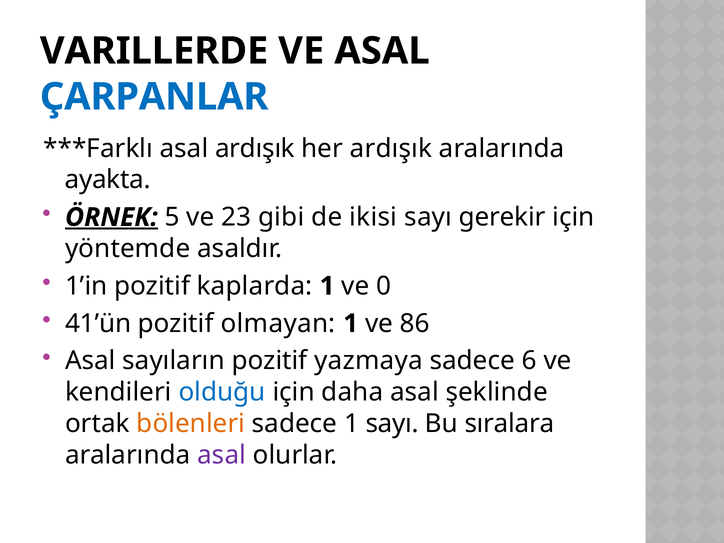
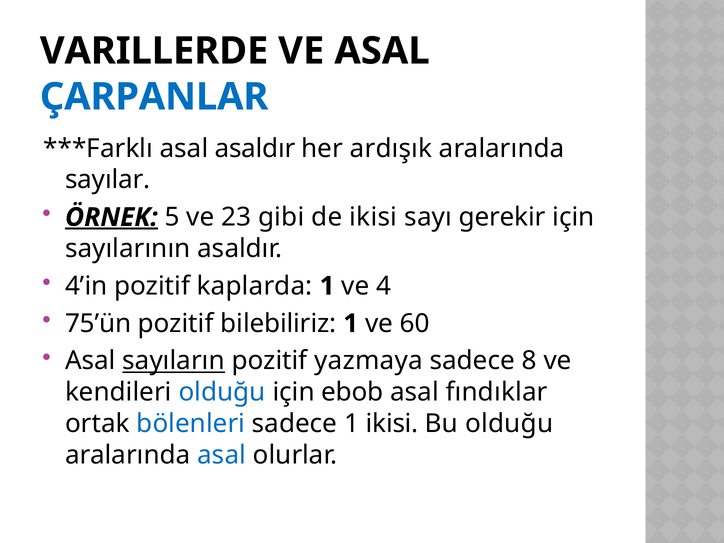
asal ardışık: ardışık -> asaldır
ayakta: ayakta -> sayılar
yöntemde: yöntemde -> sayılarının
1’in: 1’in -> 4’in
0: 0 -> 4
41’ün: 41’ün -> 75’ün
olmayan: olmayan -> bilebiliriz
86: 86 -> 60
sayıların underline: none -> present
6: 6 -> 8
daha: daha -> ebob
şeklinde: şeklinde -> fındıklar
bölenleri colour: orange -> blue
1 sayı: sayı -> ikisi
Bu sıralara: sıralara -> olduğu
asal at (222, 455) colour: purple -> blue
